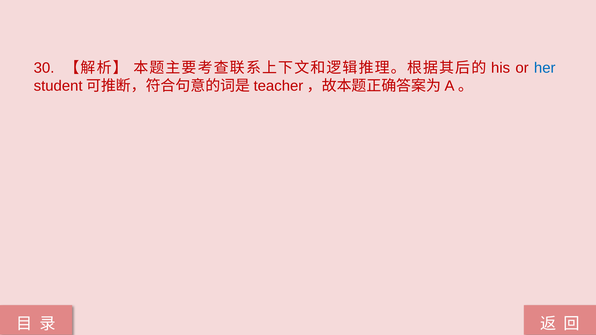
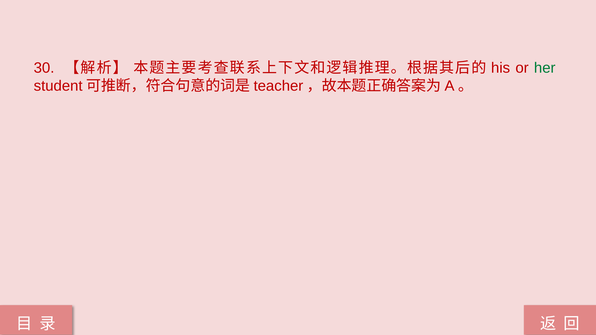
her colour: blue -> green
